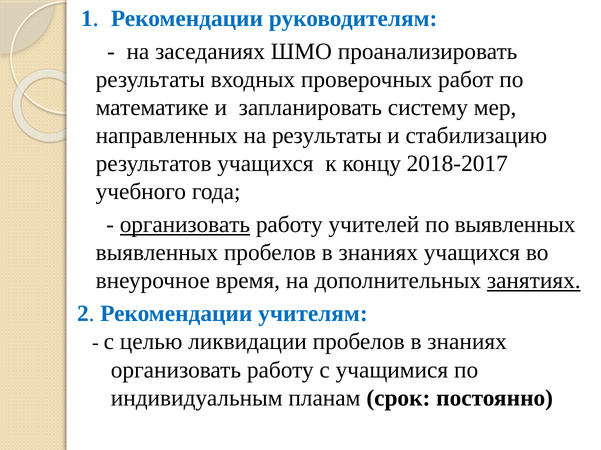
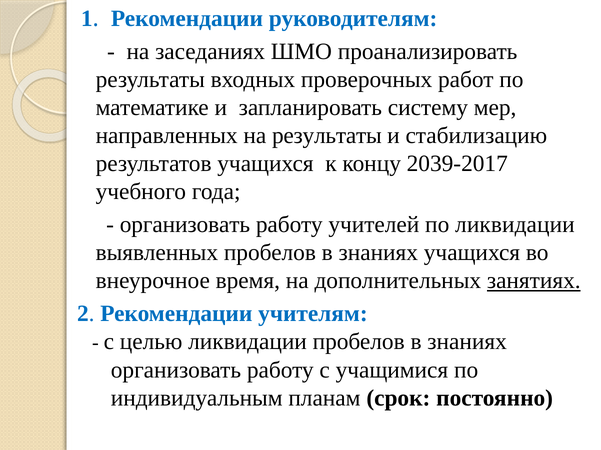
2018-2017: 2018-2017 -> 2039-2017
организовать at (185, 225) underline: present -> none
по выявленных: выявленных -> ликвидации
